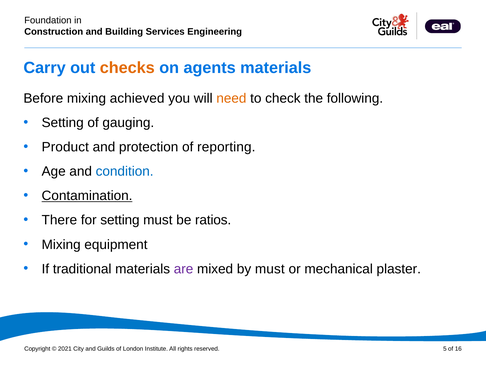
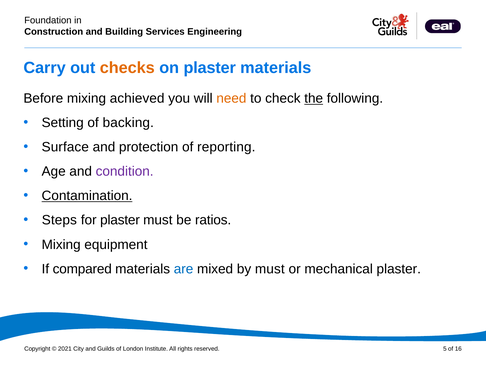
on agents: agents -> plaster
the underline: none -> present
gauging: gauging -> backing
Product: Product -> Surface
condition colour: blue -> purple
There: There -> Steps
for setting: setting -> plaster
traditional: traditional -> compared
are colour: purple -> blue
